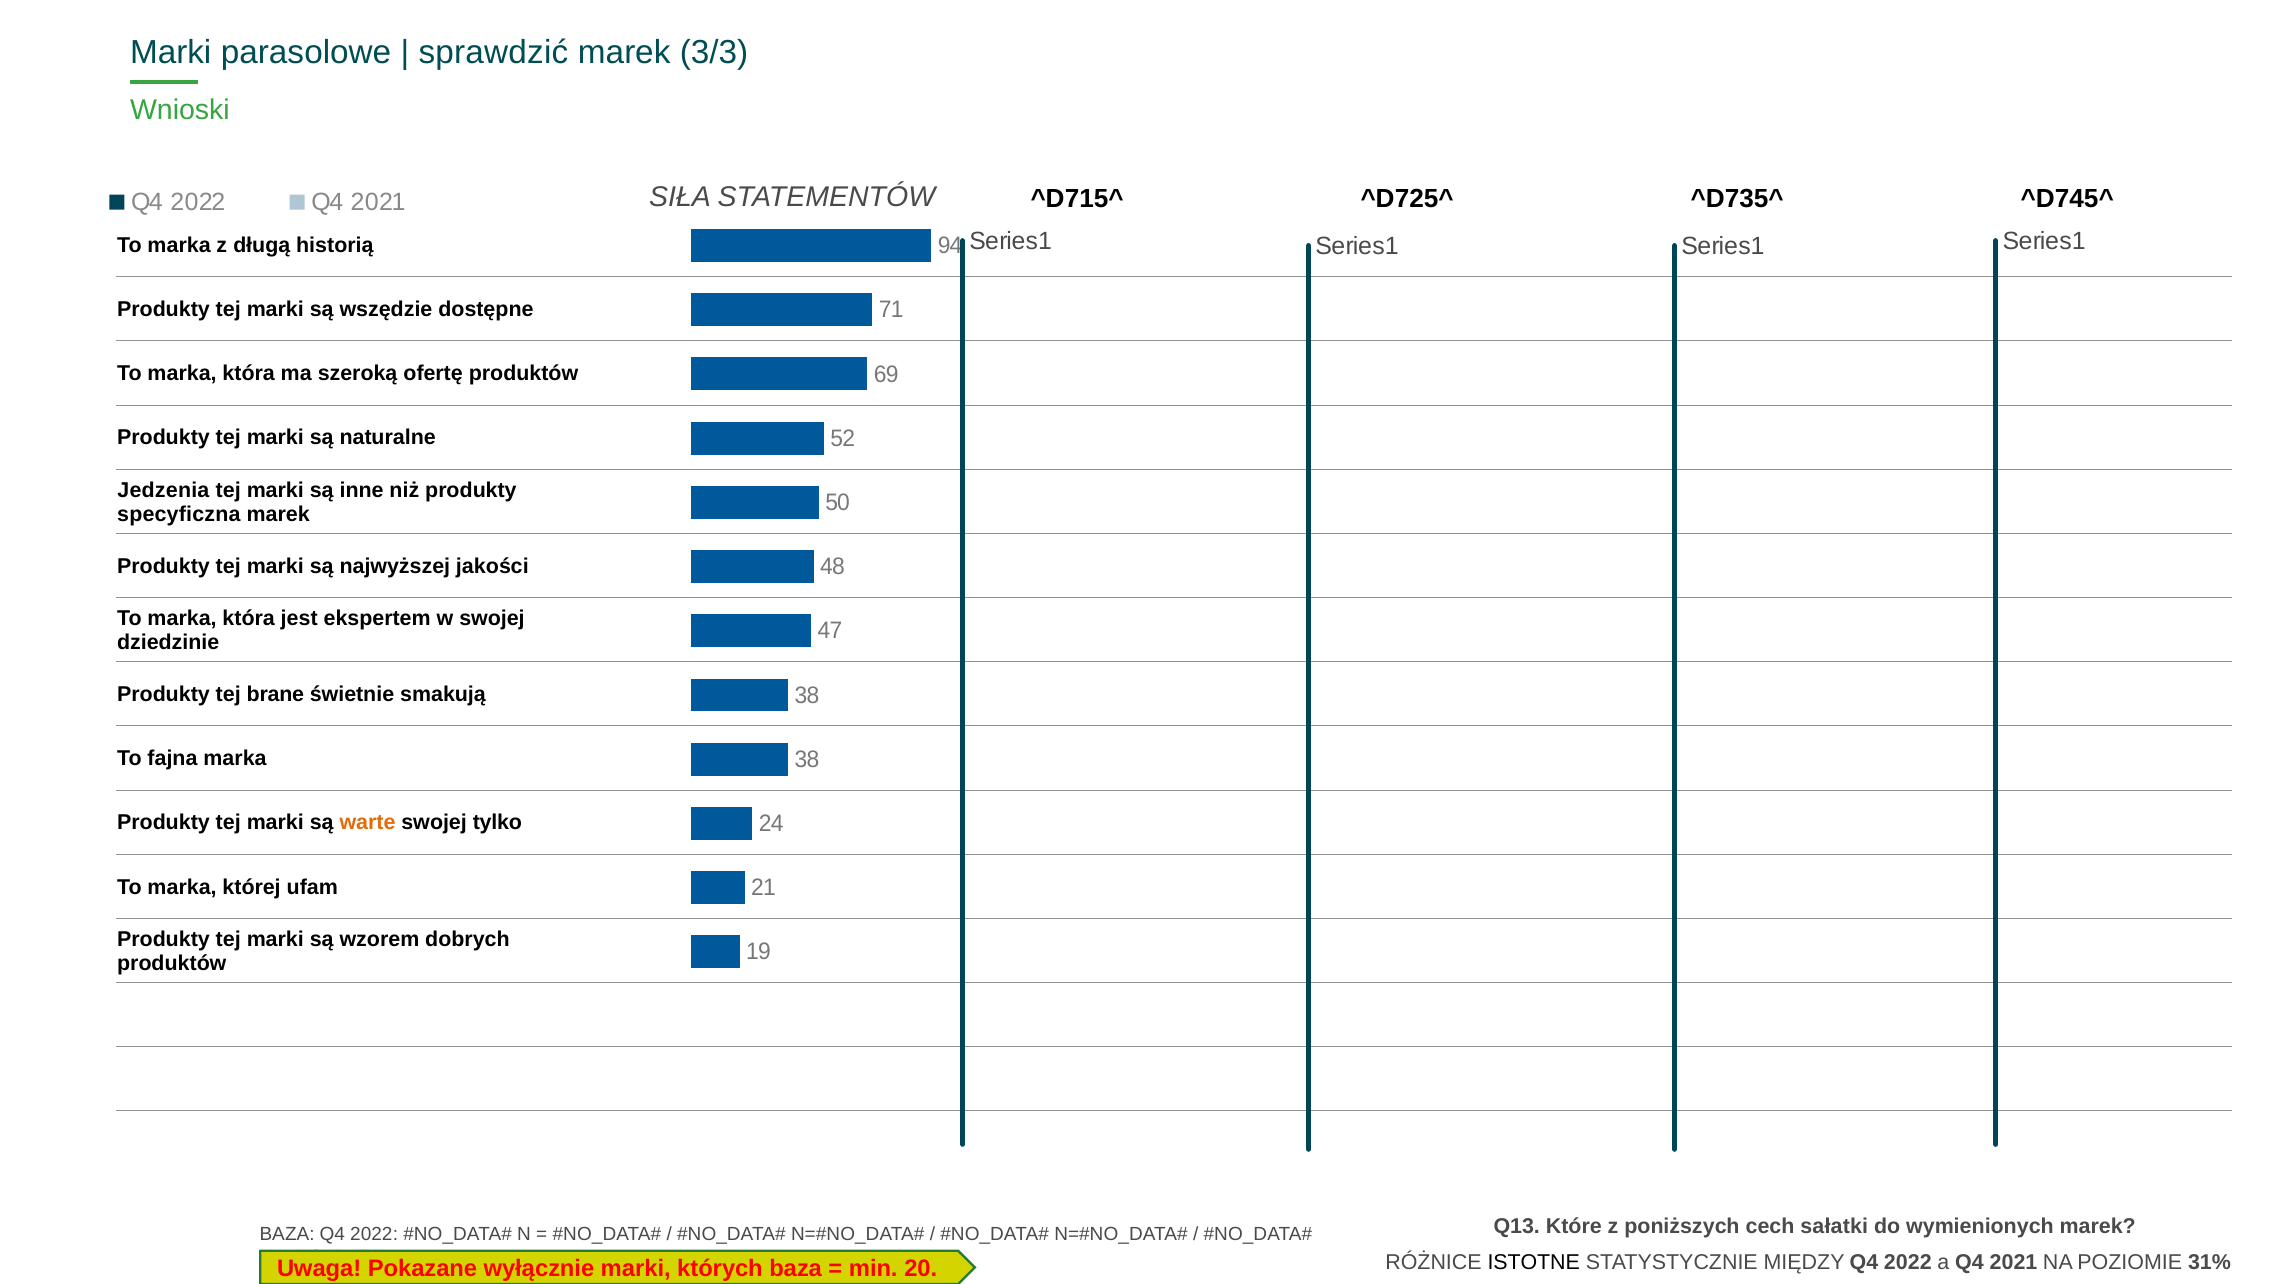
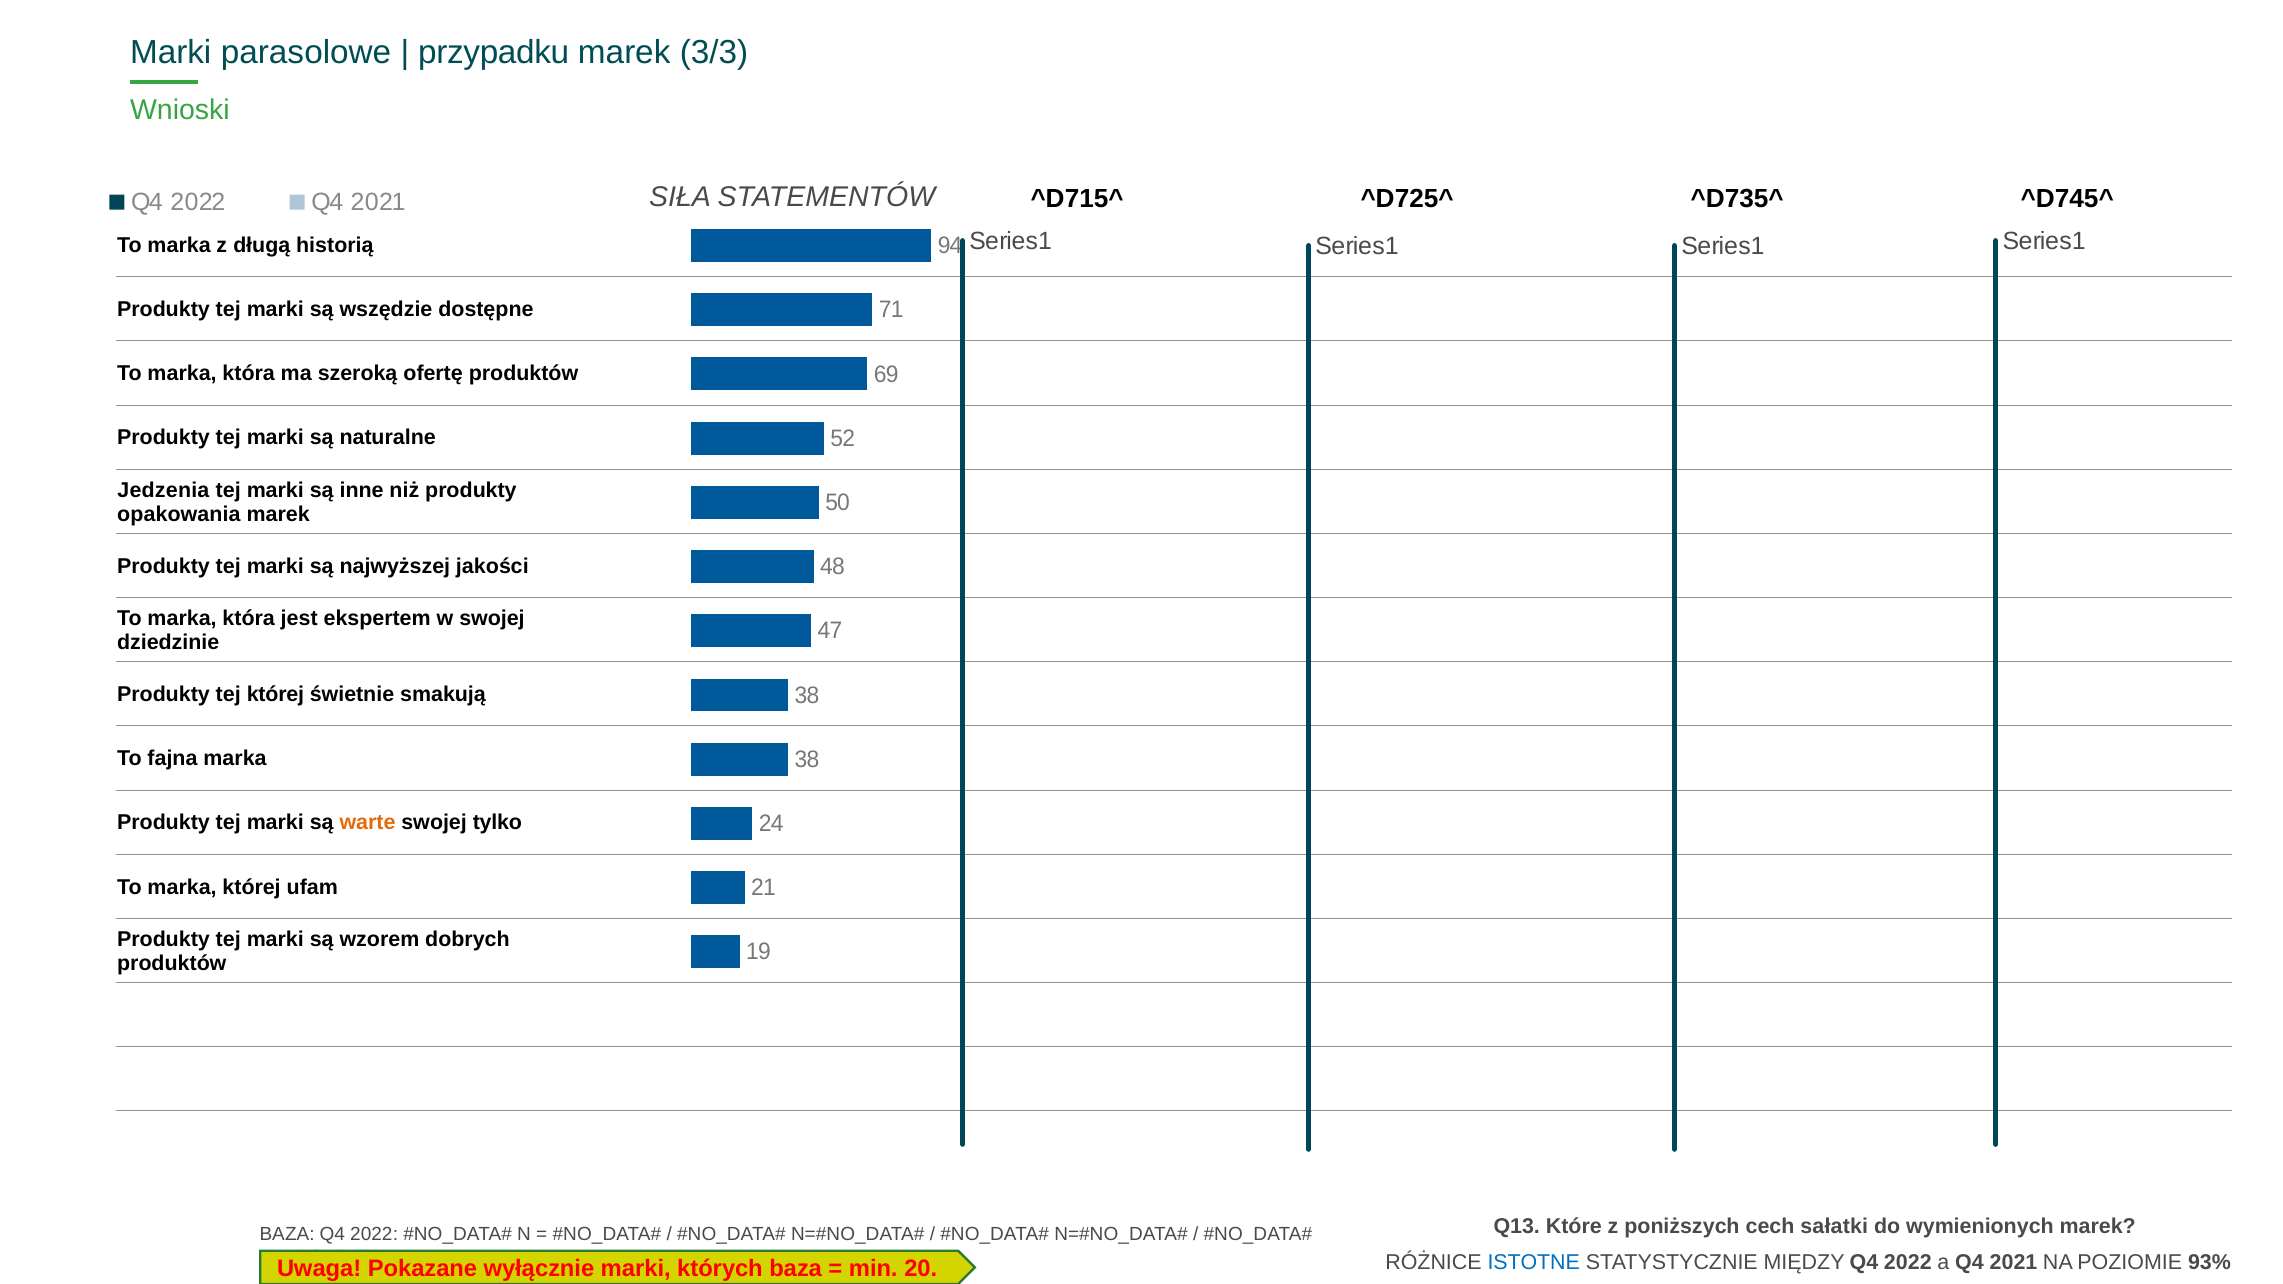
sprawdzić: sprawdzić -> przypadku
specyficzna: specyficzna -> opakowania
tej brane: brane -> której
ISTOTNE colour: black -> blue
31%: 31% -> 93%
